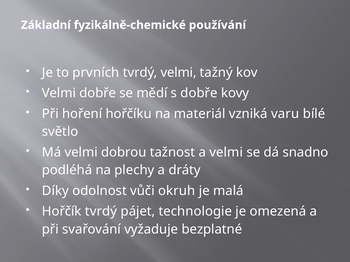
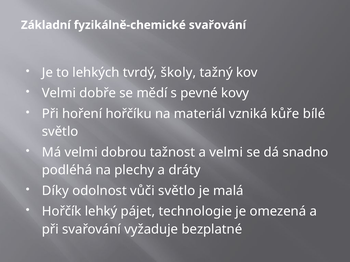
fyzikálně-chemické používání: používání -> svařování
prvních: prvních -> lehkých
tvrdý velmi: velmi -> školy
s dobře: dobře -> pevné
varu: varu -> kůře
vůči okruh: okruh -> světlo
Hořčík tvrdý: tvrdý -> lehký
